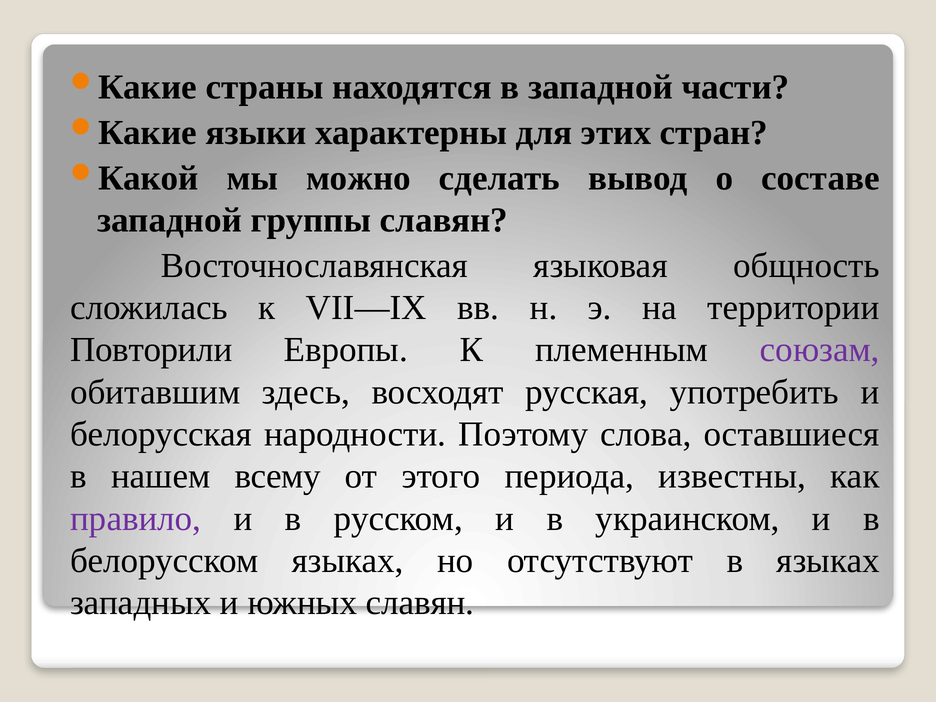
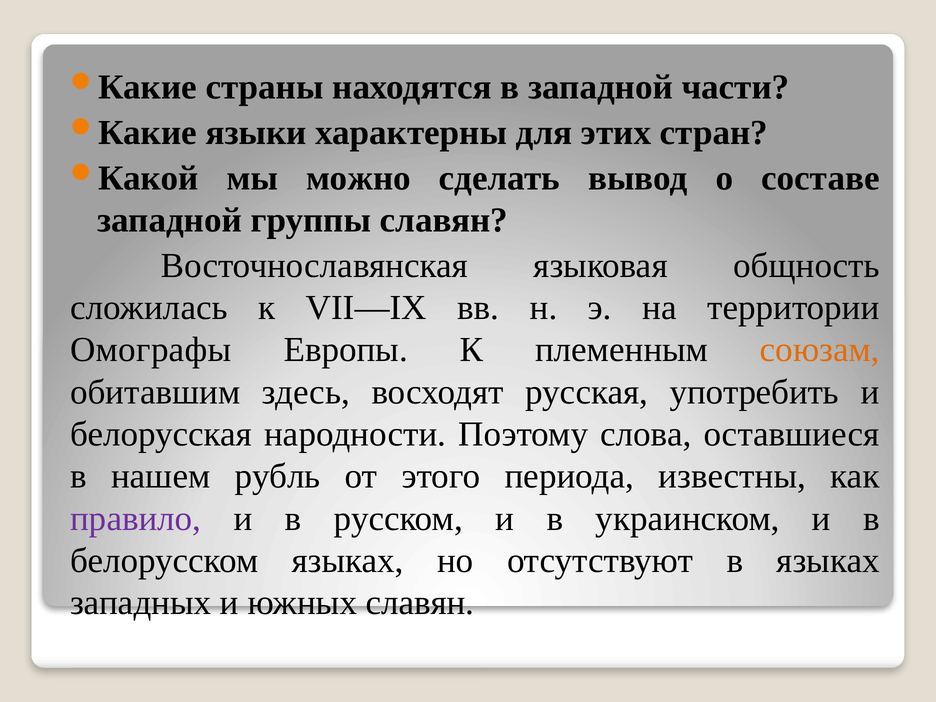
Повторили: Повторили -> Омографы
союзам colour: purple -> orange
всему: всему -> рубль
